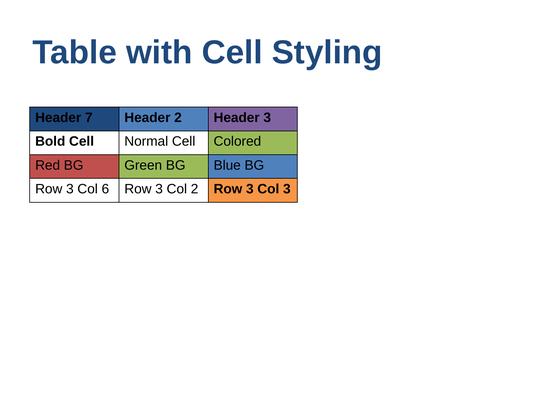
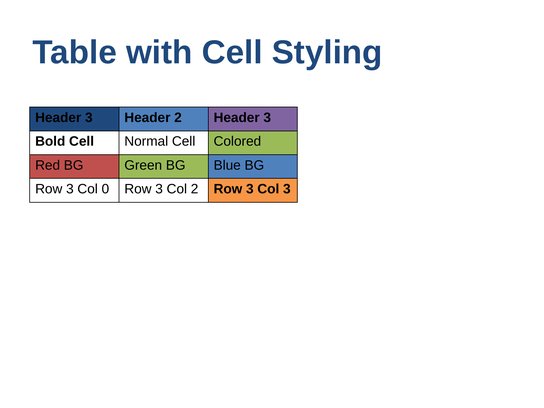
7 at (89, 118): 7 -> 3
6: 6 -> 0
